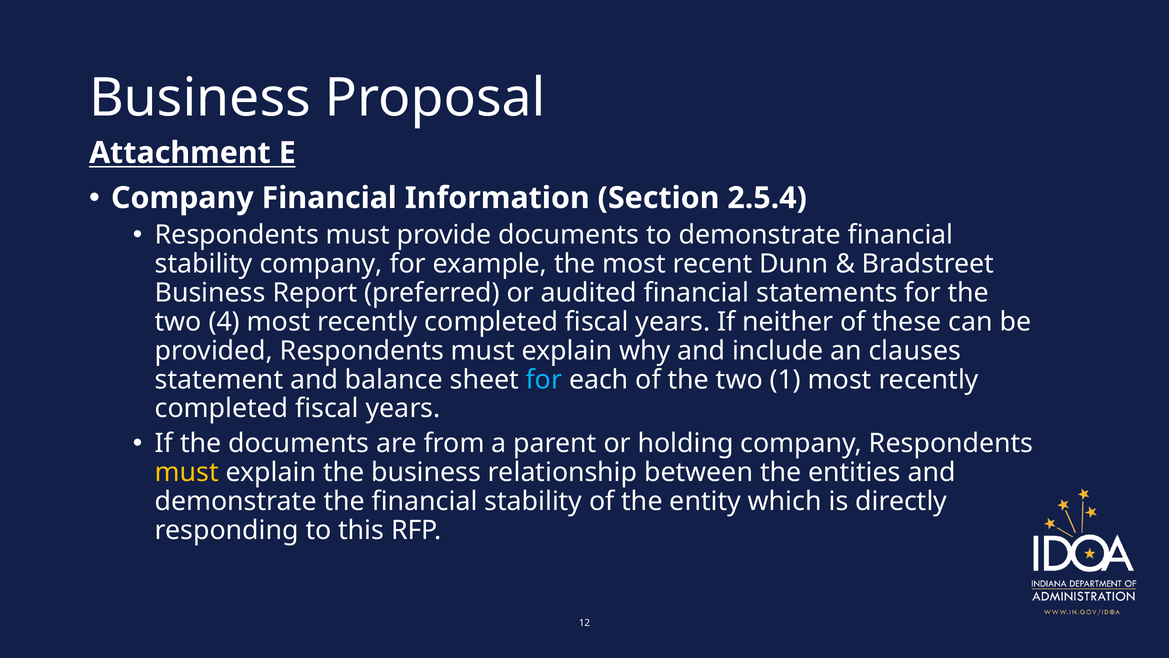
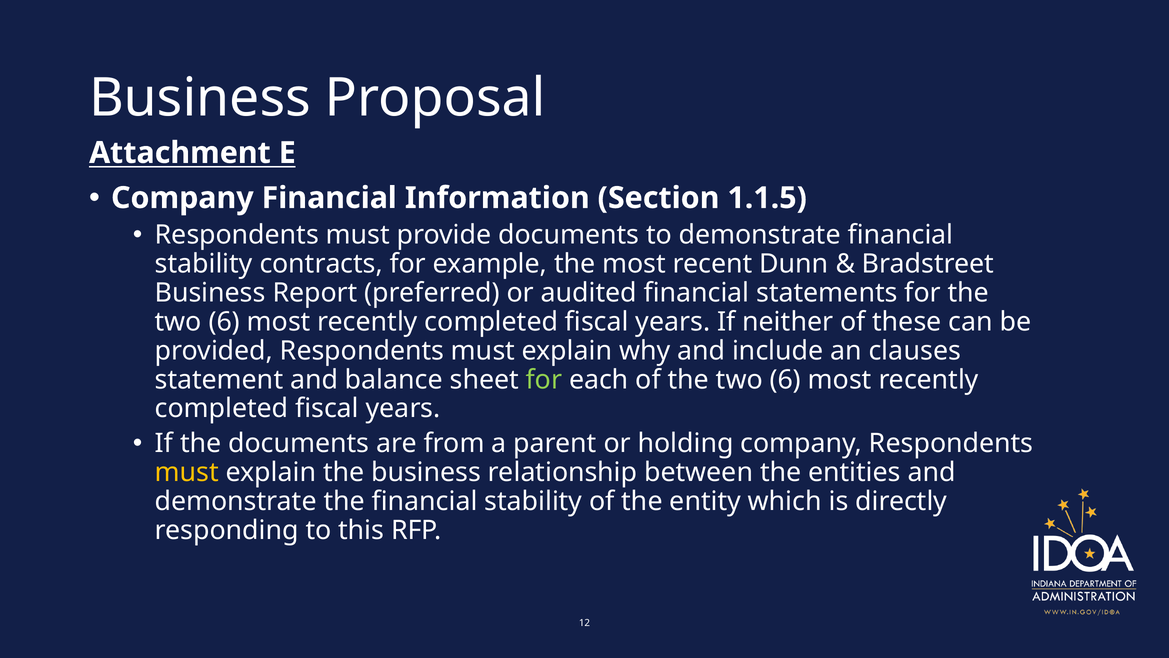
2.5.4: 2.5.4 -> 1.1.5
stability company: company -> contracts
4 at (224, 322): 4 -> 6
for at (544, 379) colour: light blue -> light green
of the two 1: 1 -> 6
